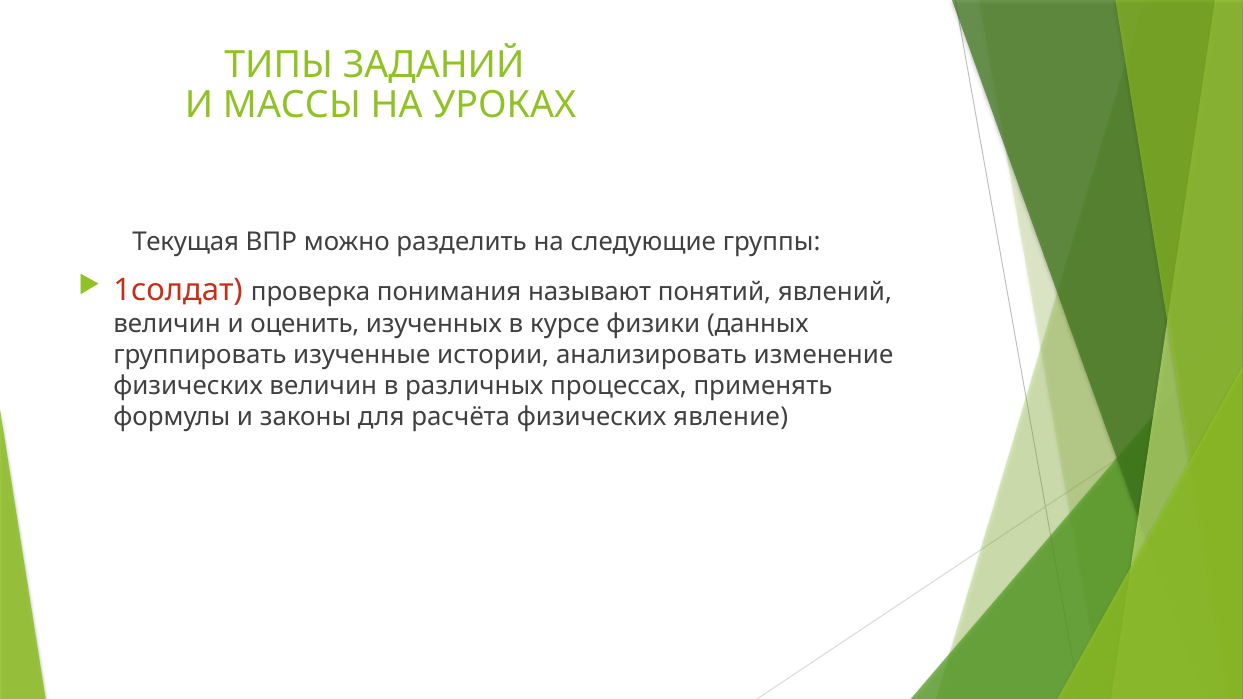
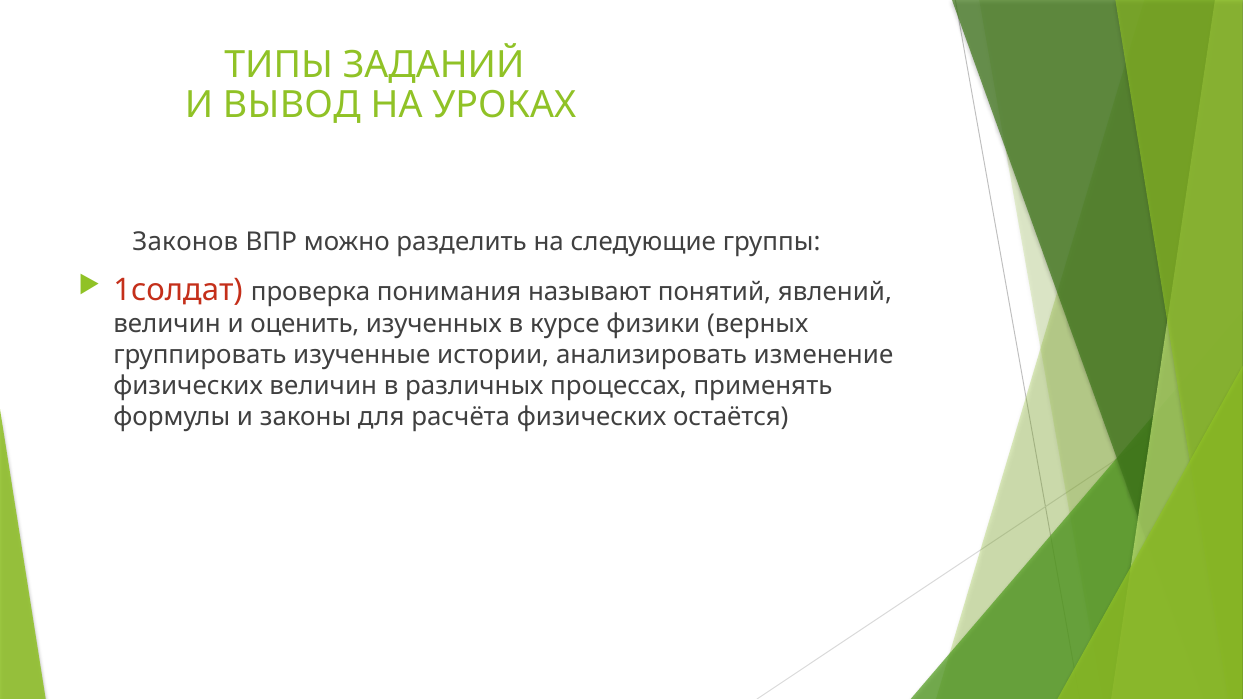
МАССЫ: МАССЫ -> ВЫВОД
Текущая: Текущая -> Законов
данных: данных -> верных
явление: явление -> остаётся
